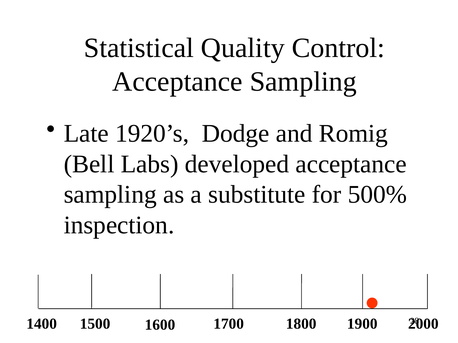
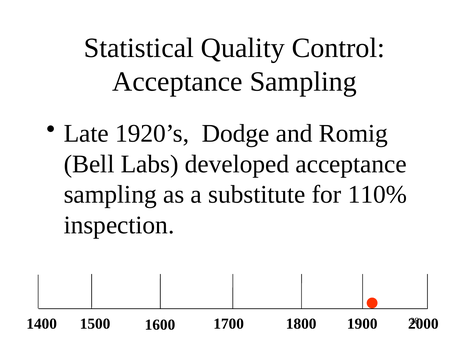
500%: 500% -> 110%
